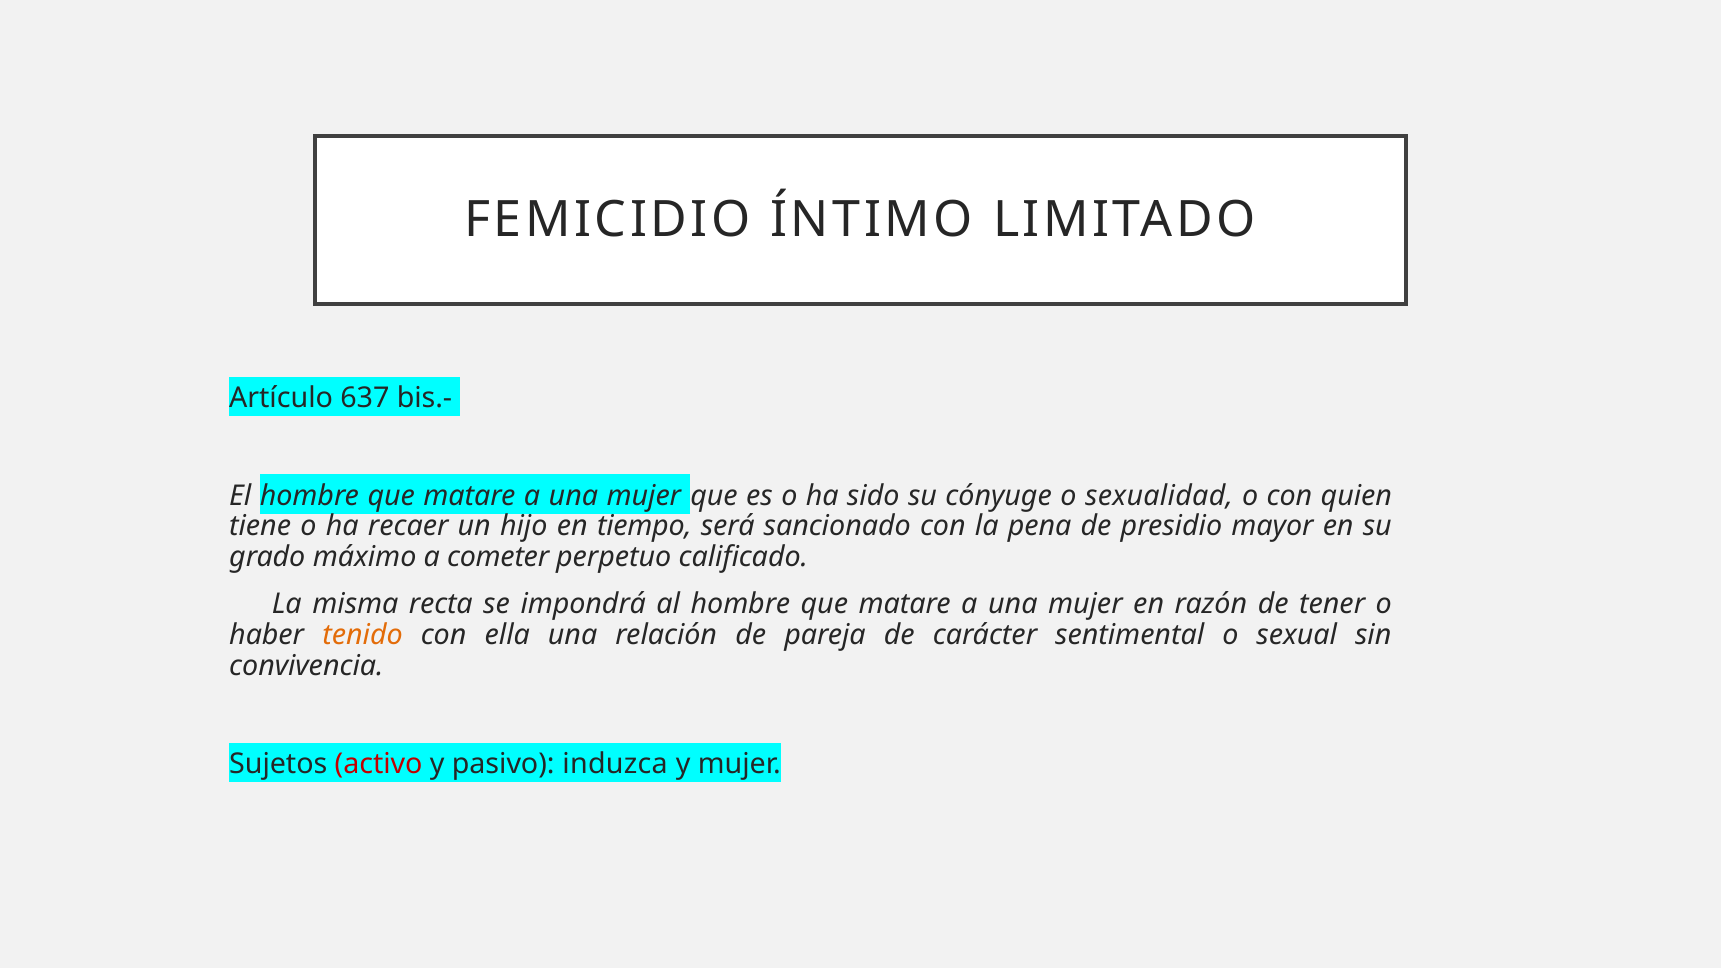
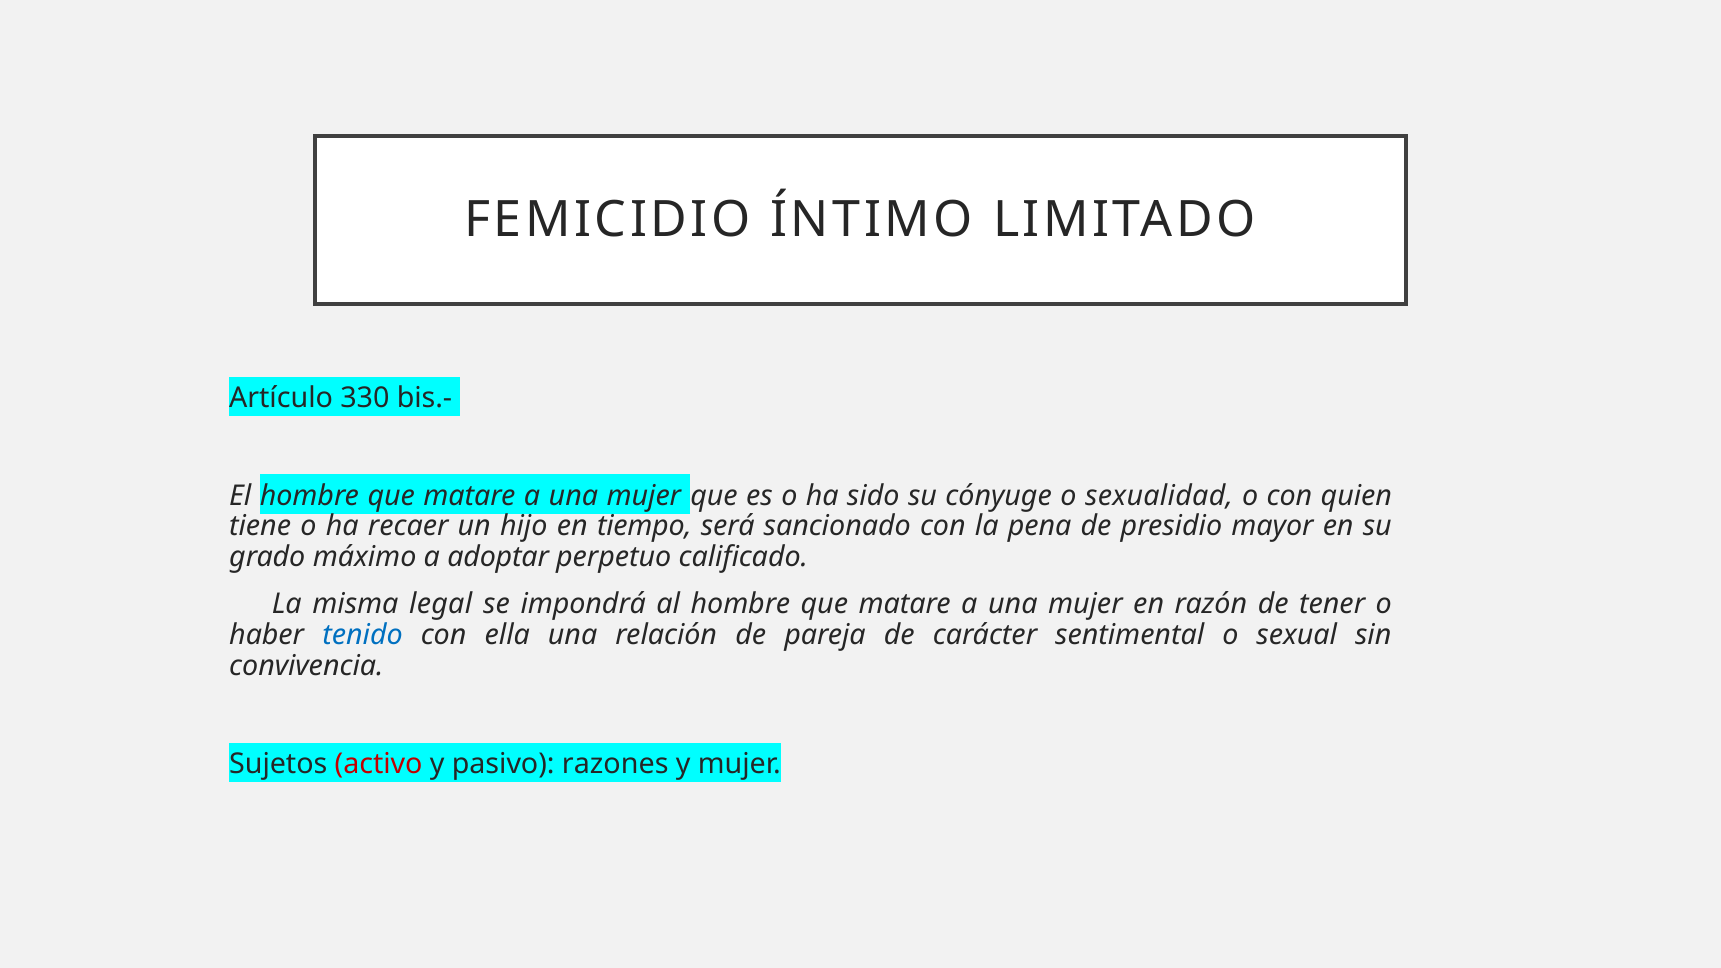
637: 637 -> 330
cometer: cometer -> adoptar
recta: recta -> legal
tenido colour: orange -> blue
induzca: induzca -> razones
